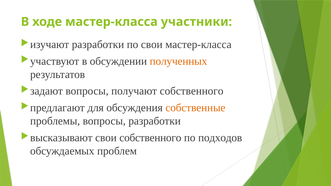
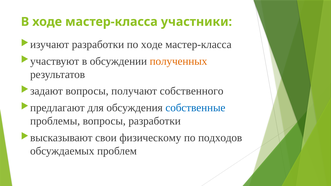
по свои: свои -> ходе
собственные colour: orange -> blue
свои собственного: собственного -> физическому
